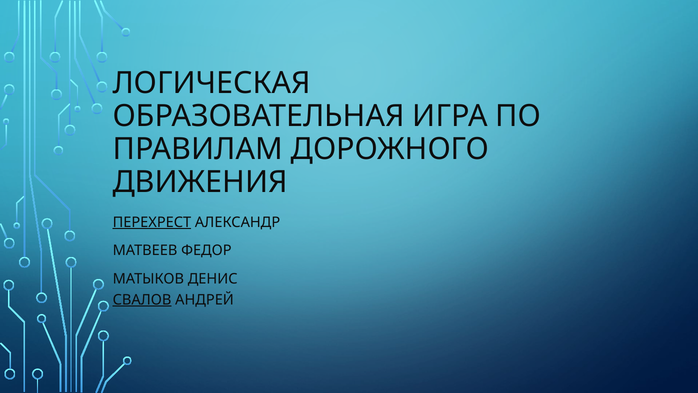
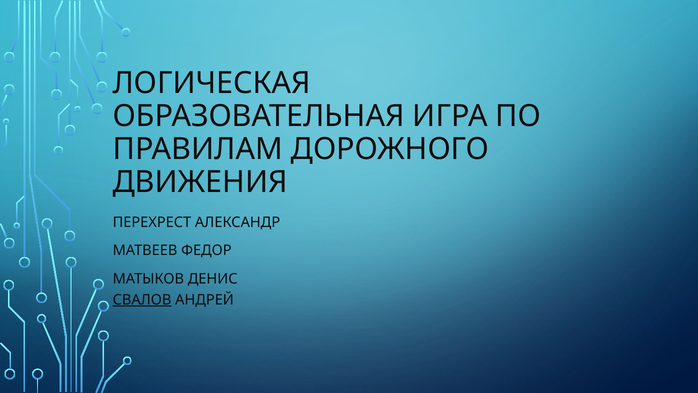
ПЕРЕХРЕСТ underline: present -> none
